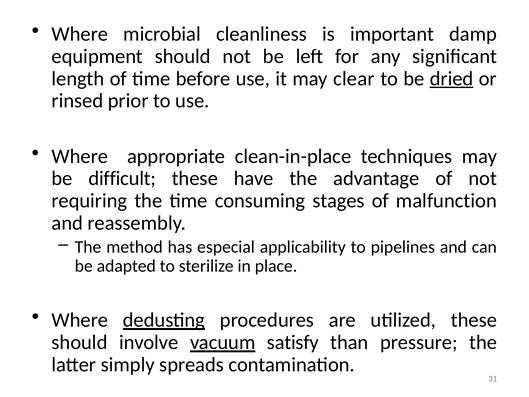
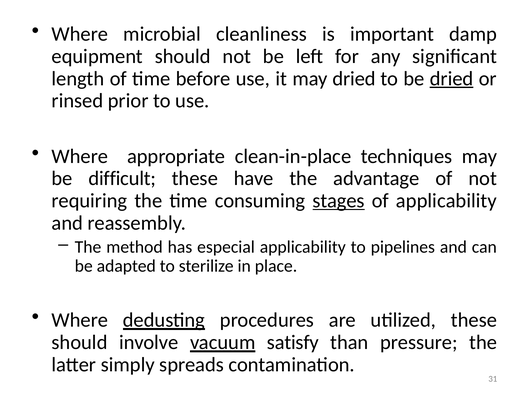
may clear: clear -> dried
stages underline: none -> present
of malfunction: malfunction -> applicability
